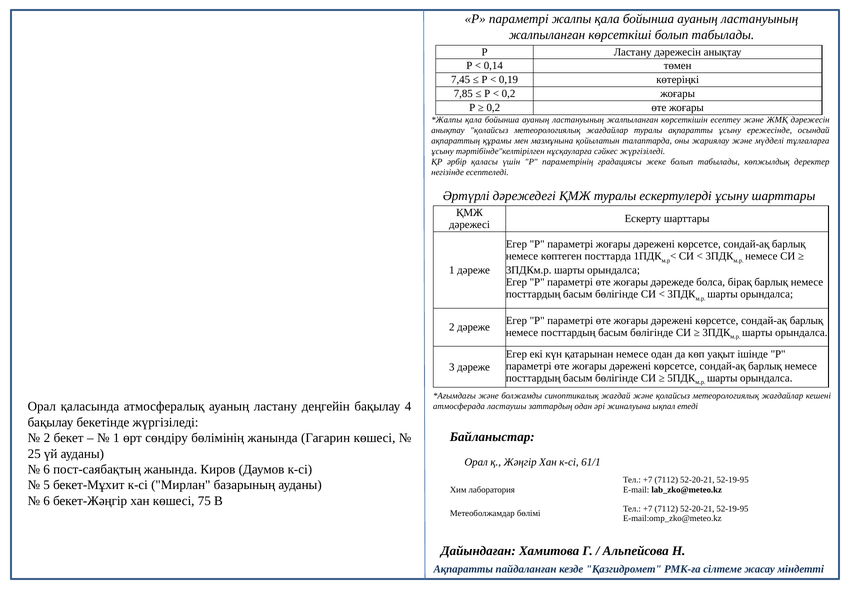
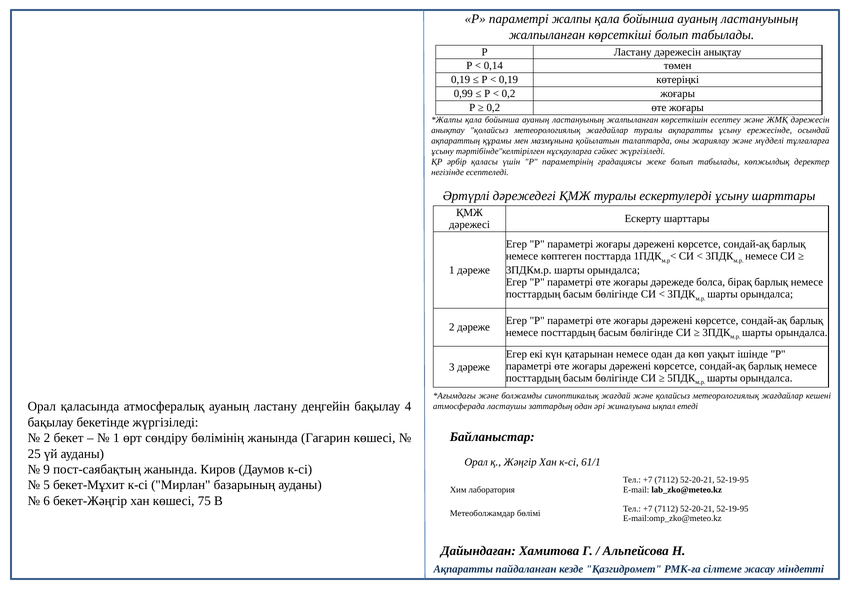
7,45 at (461, 79): 7,45 -> 0,19
7,85: 7,85 -> 0,99
6 at (47, 469): 6 -> 9
